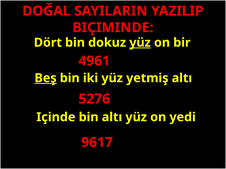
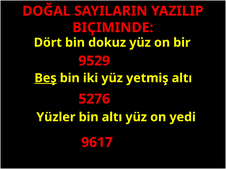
yüz at (140, 43) underline: present -> none
4961: 4961 -> 9529
Içinde: Içinde -> Yüzler
